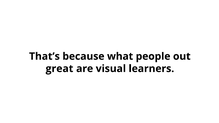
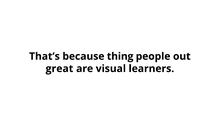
what: what -> thing
